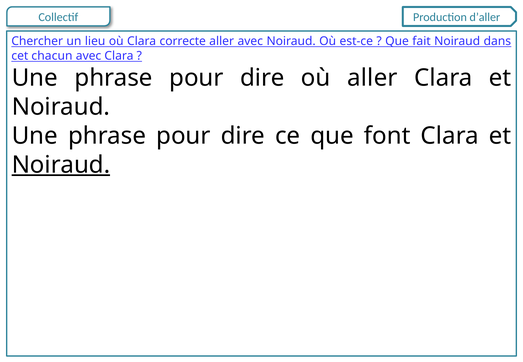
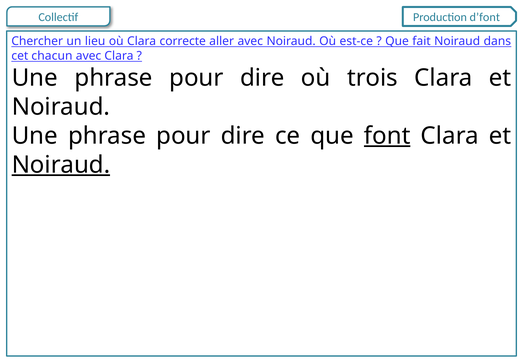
d’aller: d’aller -> d’font
où aller: aller -> trois
font underline: none -> present
